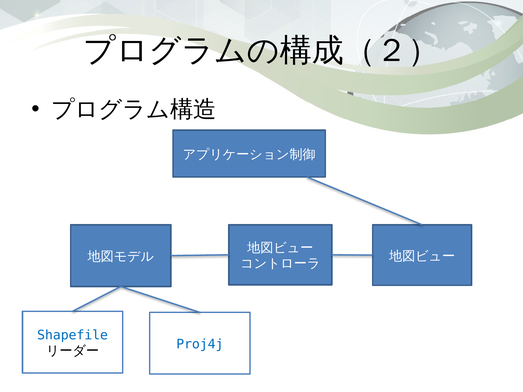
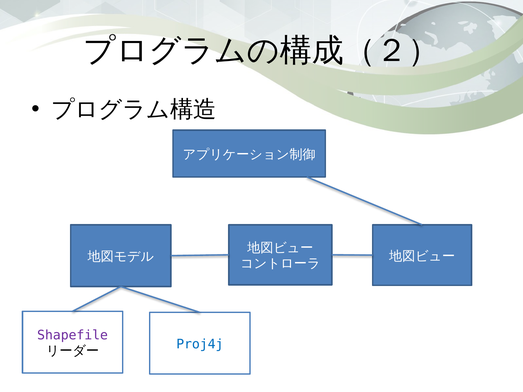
Shapefile colour: blue -> purple
